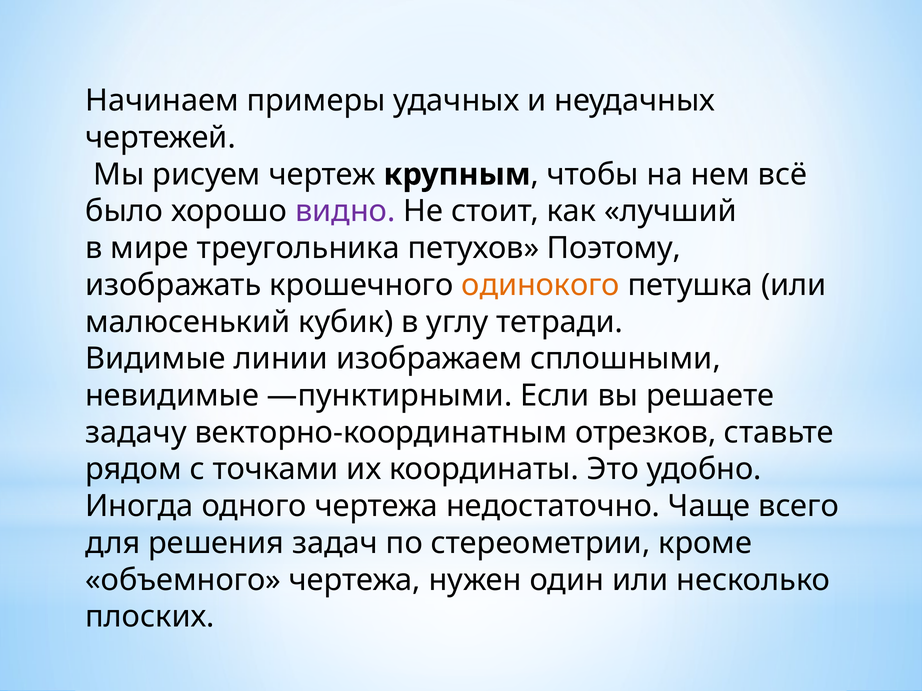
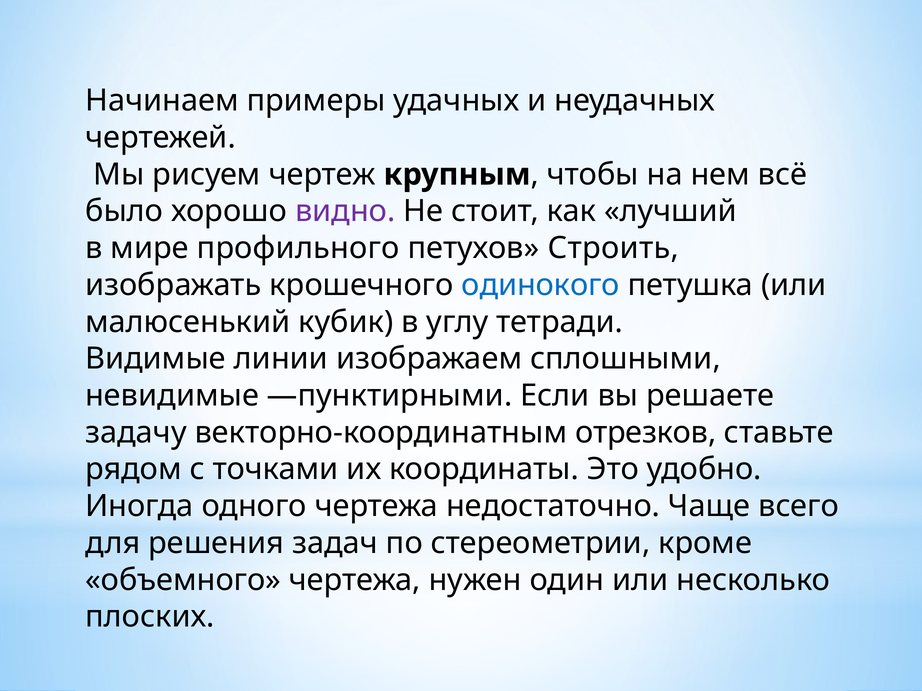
треугольника: треугольника -> профильного
Поэтому: Поэтому -> Строить
одинокого colour: orange -> blue
